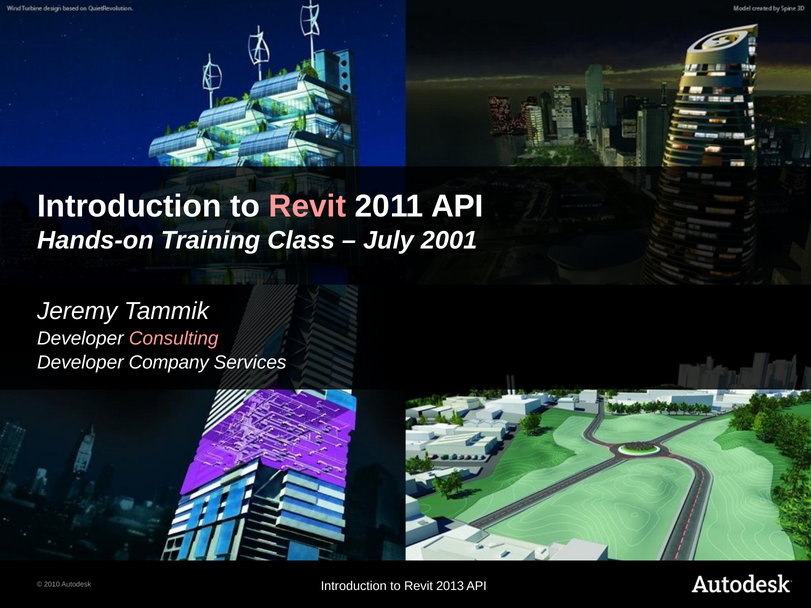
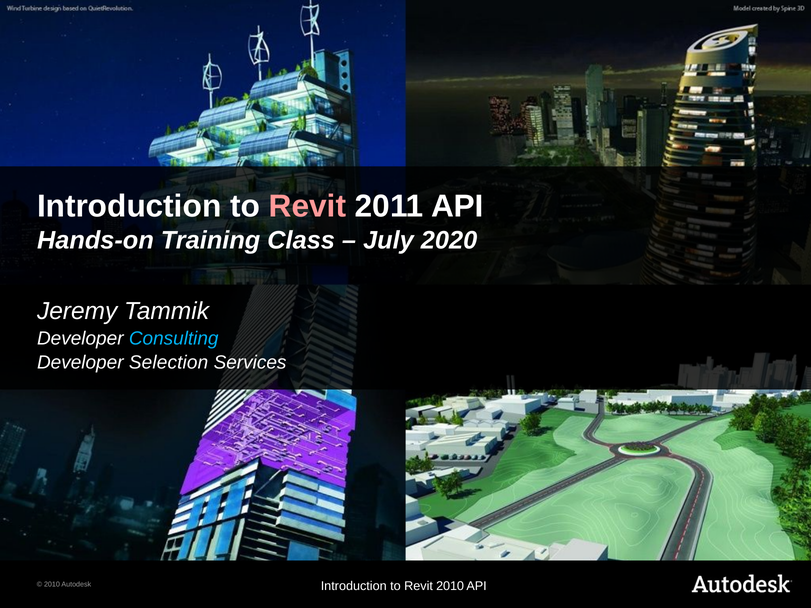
2001: 2001 -> 2020
Consulting colour: pink -> light blue
Company: Company -> Selection
Revit 2013: 2013 -> 2010
